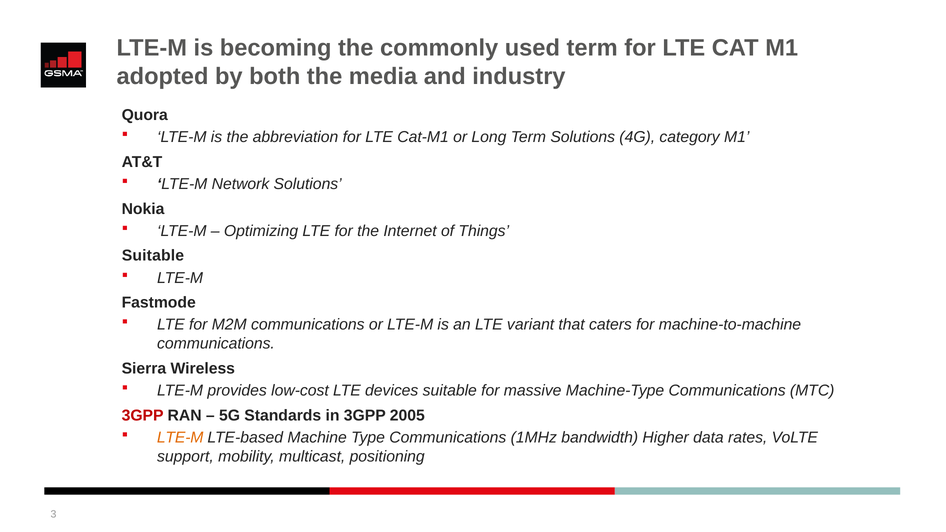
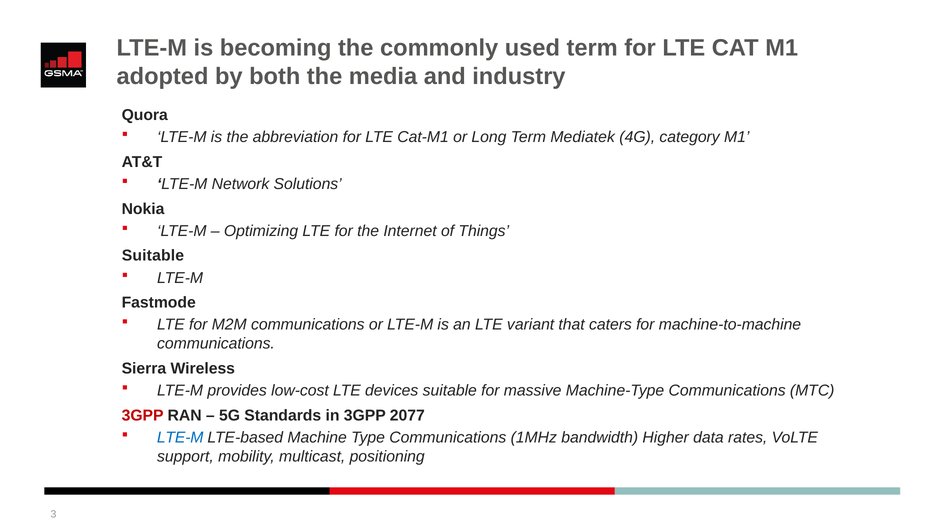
Term Solutions: Solutions -> Mediatek
2005: 2005 -> 2077
LTE-M at (180, 438) colour: orange -> blue
